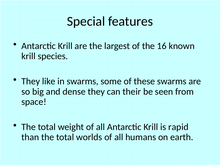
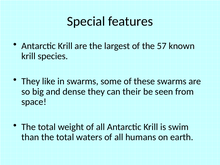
16: 16 -> 57
rapid: rapid -> swim
worlds: worlds -> waters
